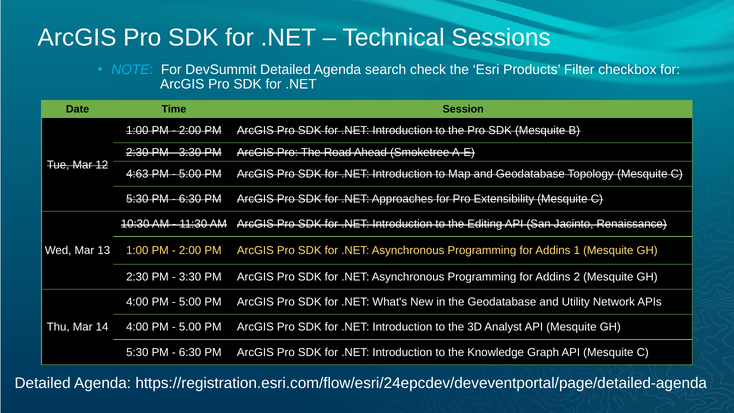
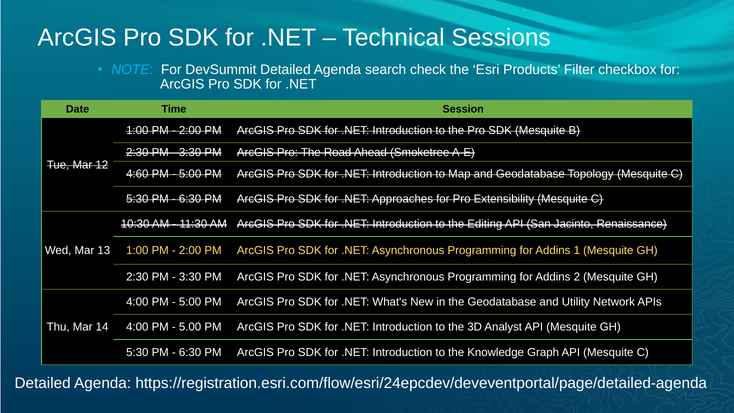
4:63: 4:63 -> 4:60
